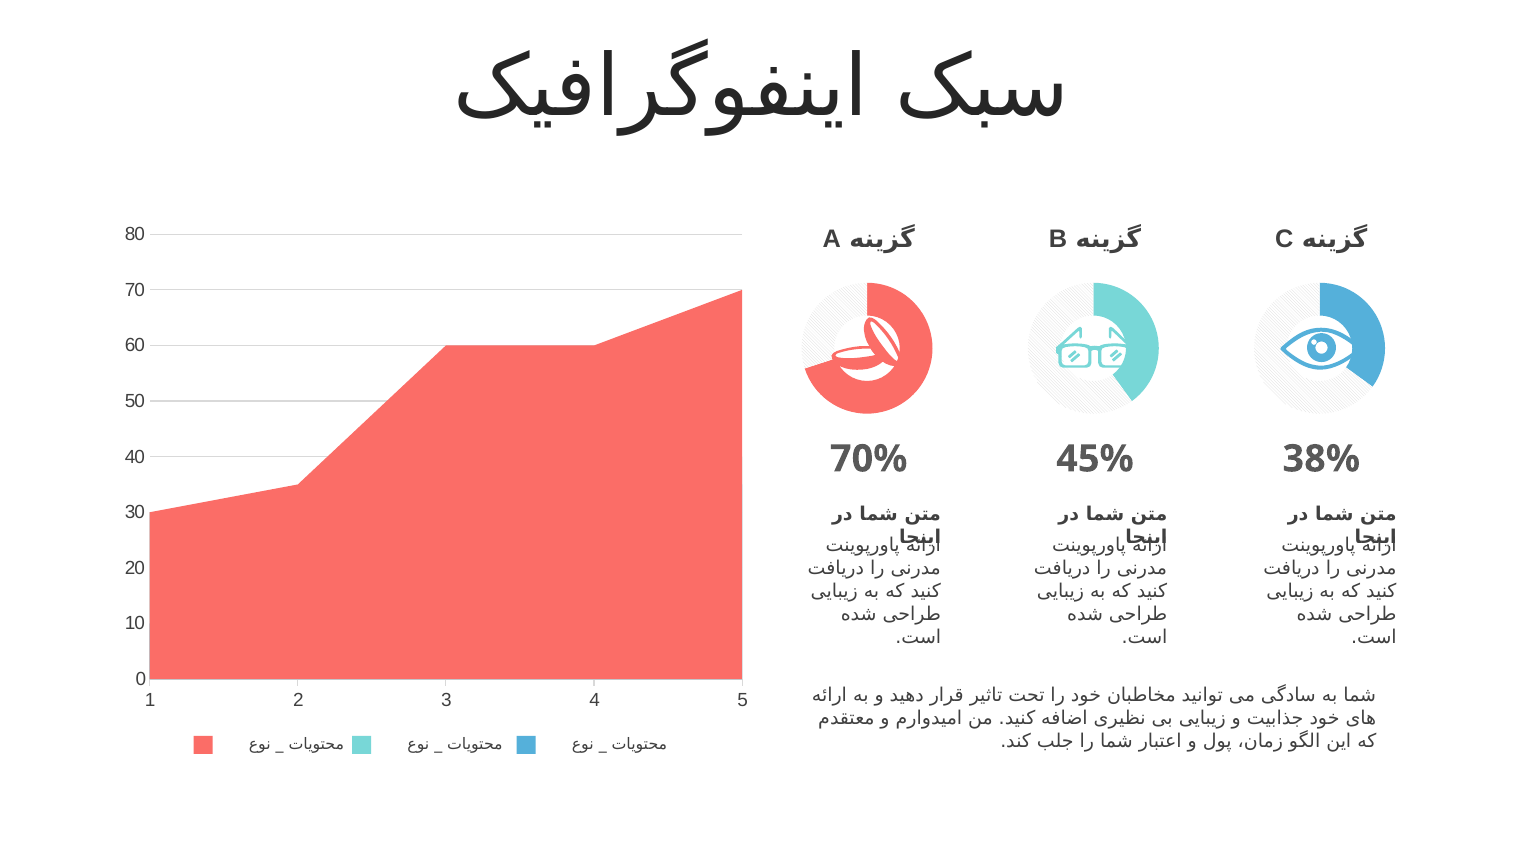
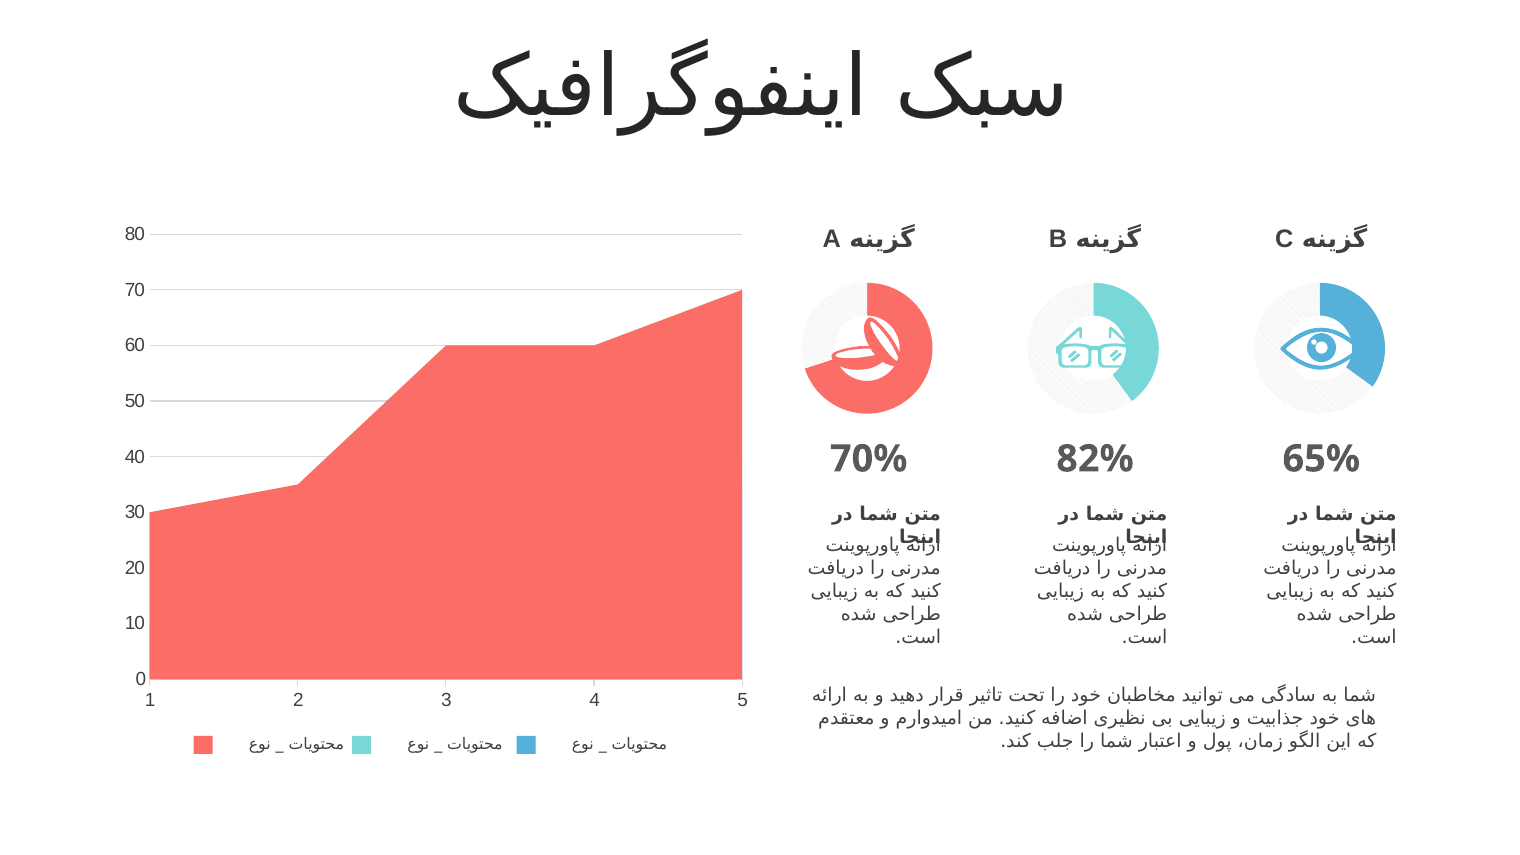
45%: 45% -> 82%
38%: 38% -> 65%
